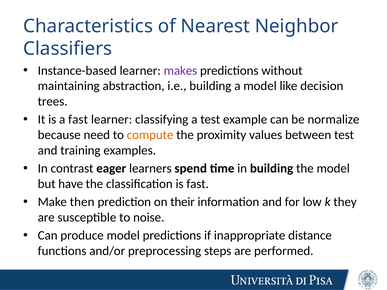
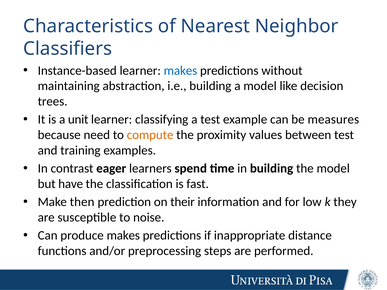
makes at (180, 71) colour: purple -> blue
a fast: fast -> unit
normalize: normalize -> measures
produce model: model -> makes
